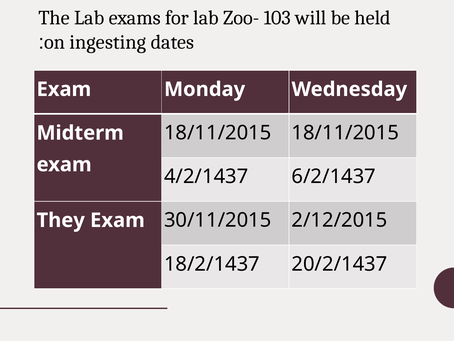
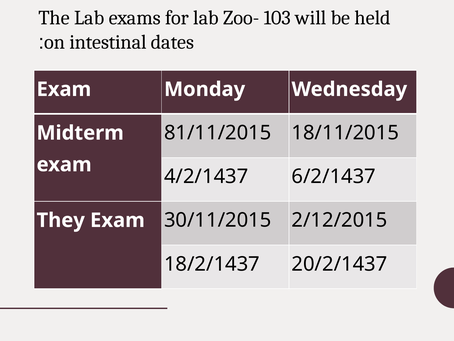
ingesting: ingesting -> intestinal
18/11/2015 at (218, 133): 18/11/2015 -> 81/11/2015
